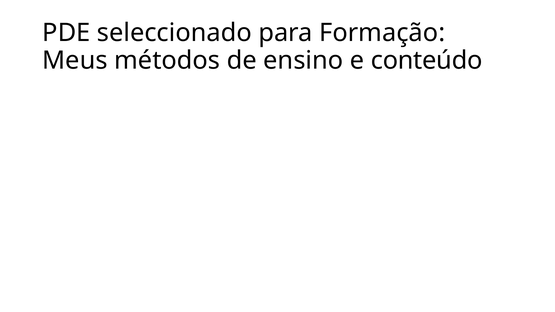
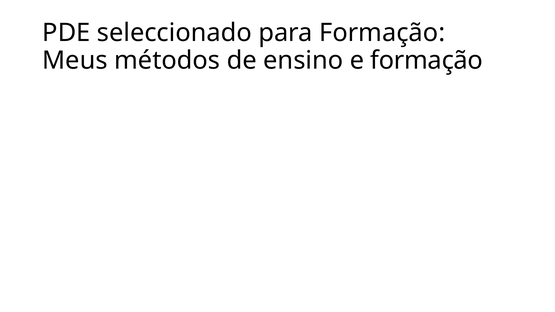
e conteúdo: conteúdo -> formação
